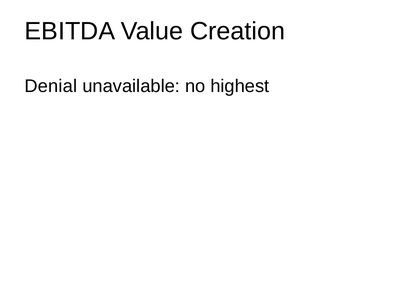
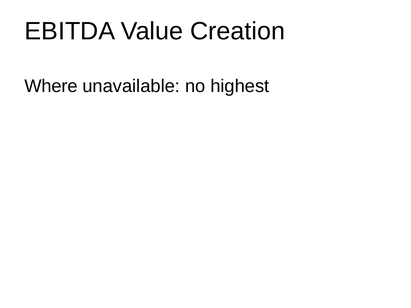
Denial: Denial -> Where
